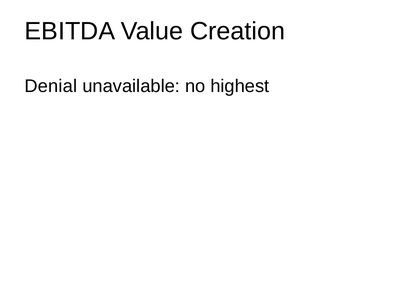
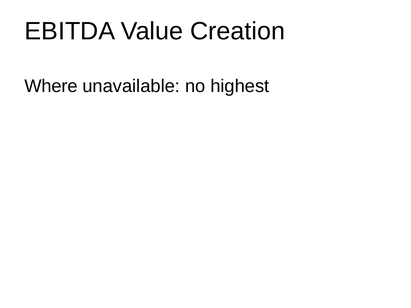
Denial: Denial -> Where
